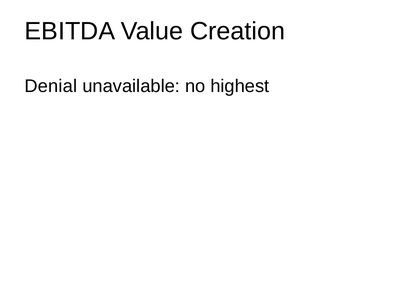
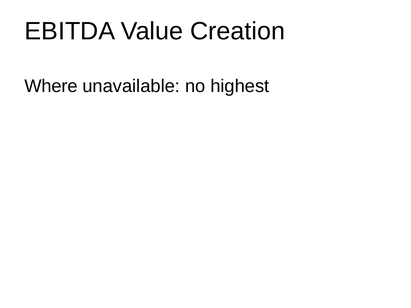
Denial: Denial -> Where
